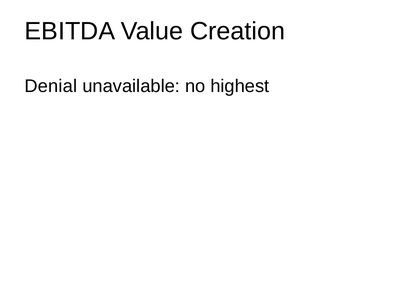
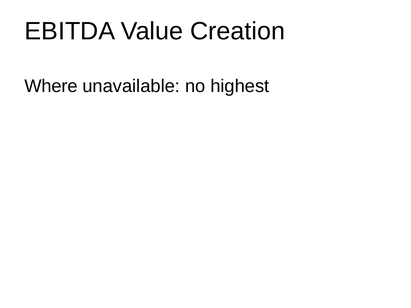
Denial: Denial -> Where
